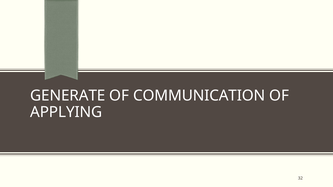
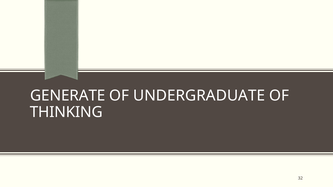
COMMUNICATION: COMMUNICATION -> UNDERGRADUATE
APPLYING: APPLYING -> THINKING
